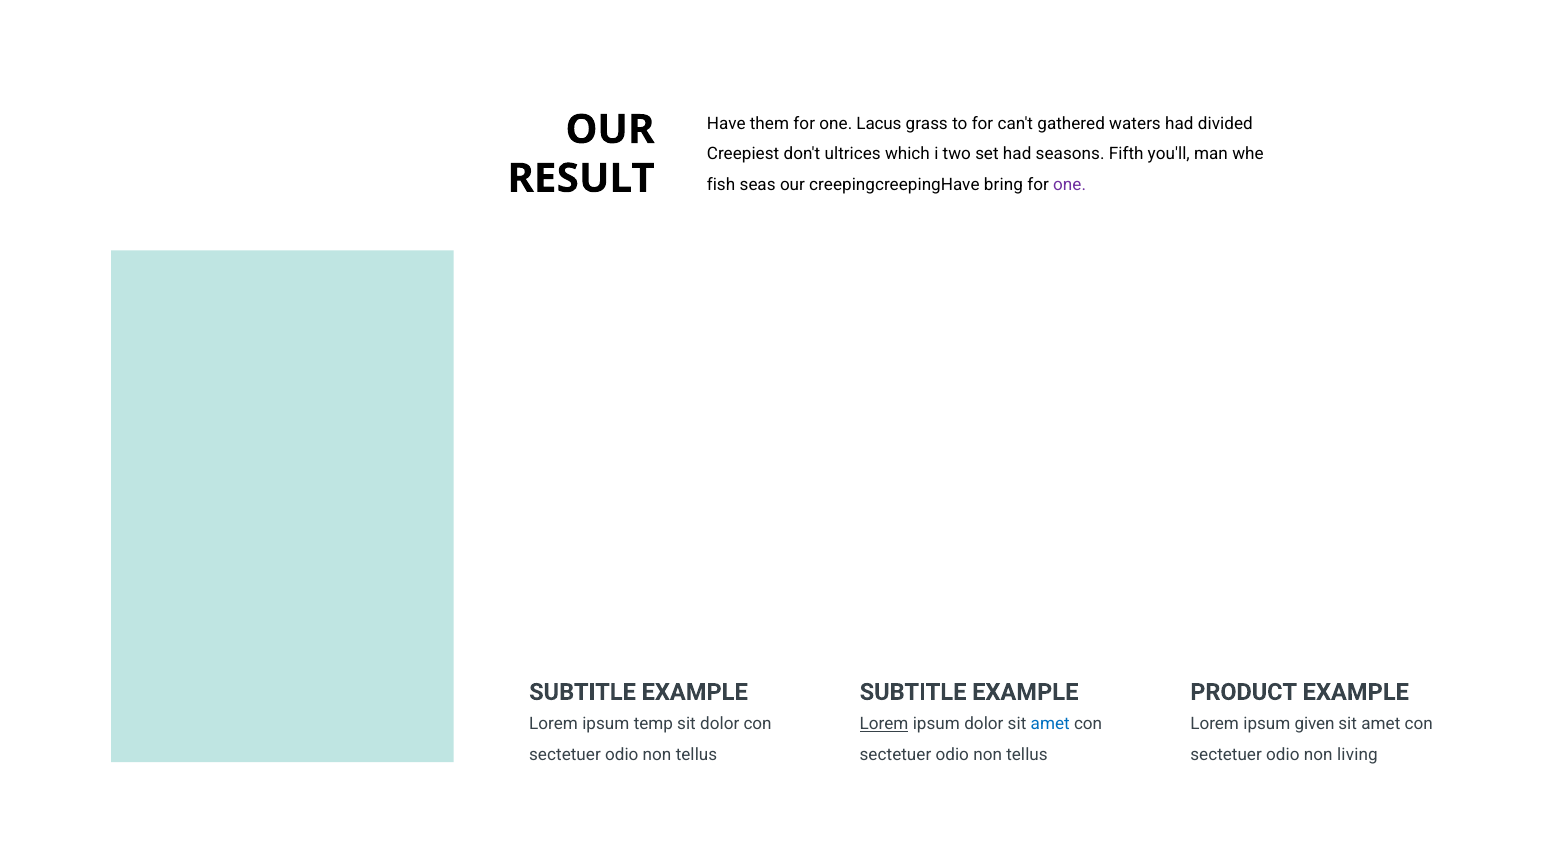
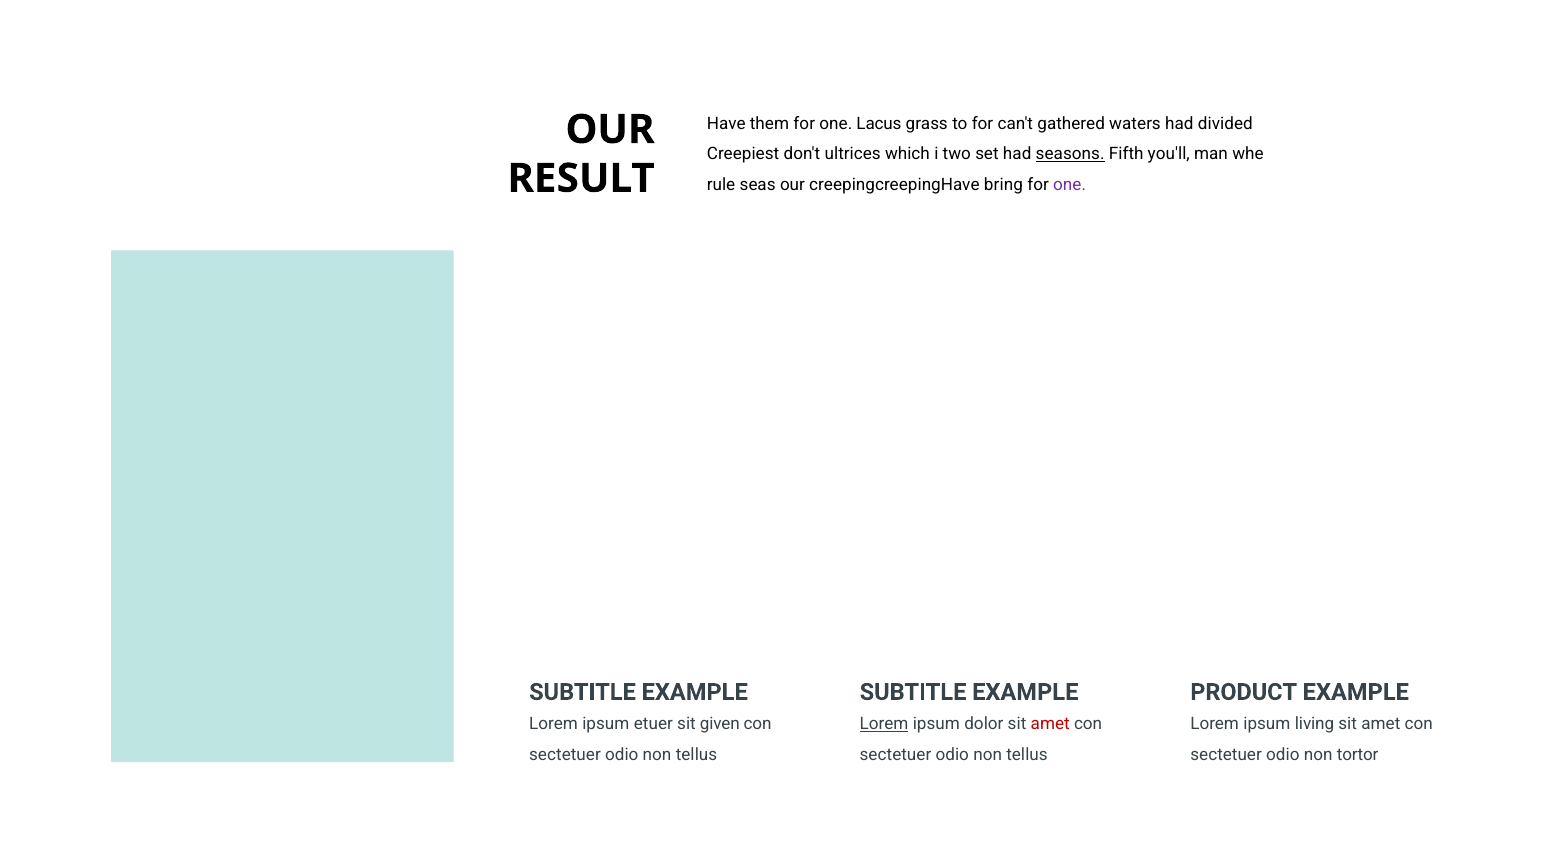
seasons underline: none -> present
fish: fish -> rule
temp: temp -> etuer
sit dolor: dolor -> given
amet at (1050, 724) colour: blue -> red
given: given -> living
living: living -> tortor
